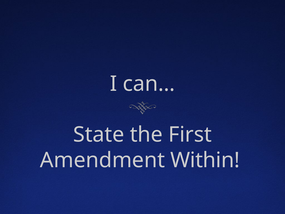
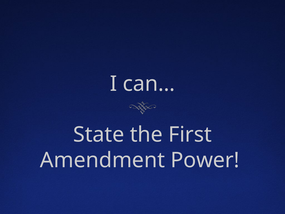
Within: Within -> Power
